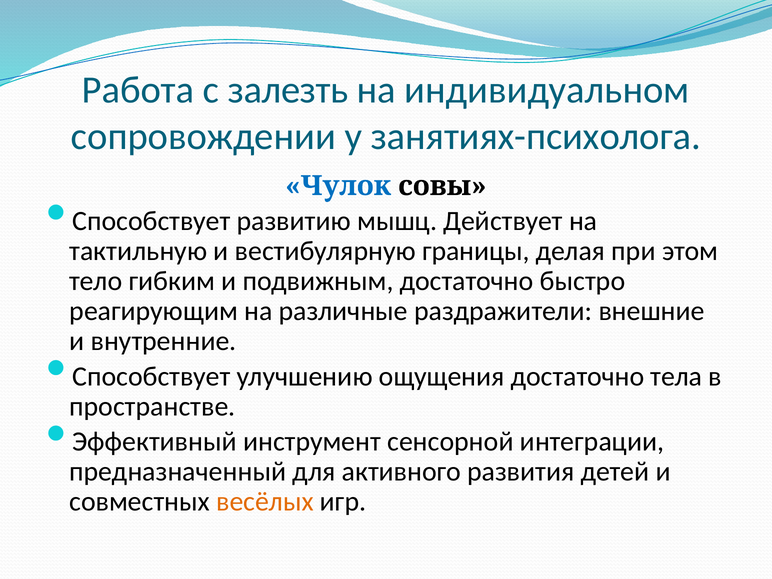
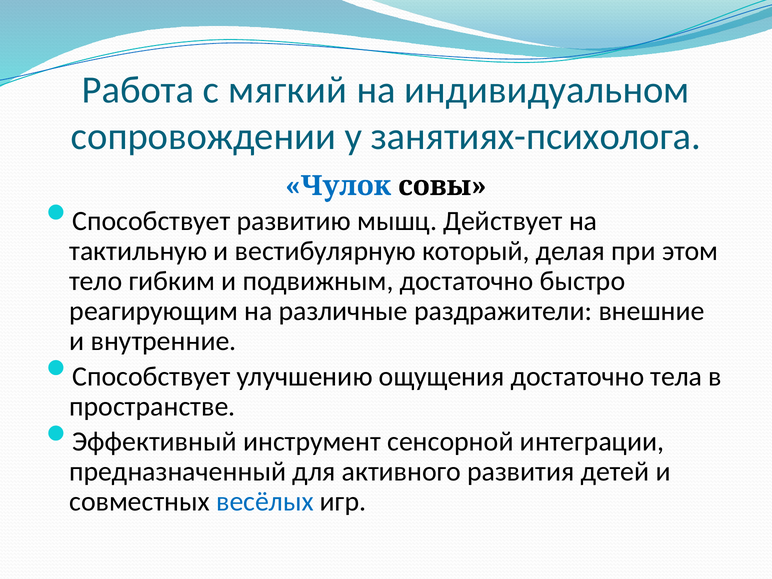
залезть: залезть -> мягкий
границы: границы -> который
весёлых colour: orange -> blue
